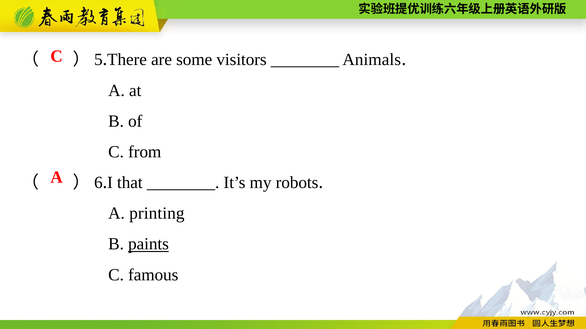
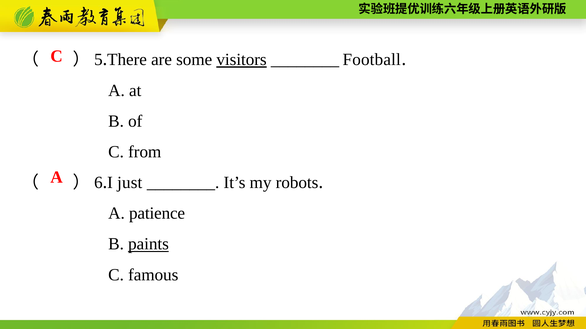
visitors underline: none -> present
Animals: Animals -> Football
that: that -> just
printing: printing -> patience
